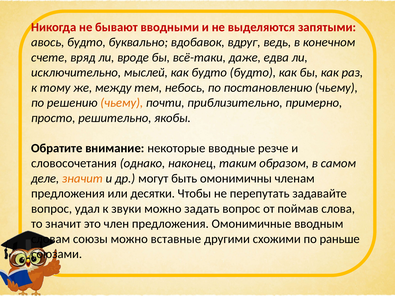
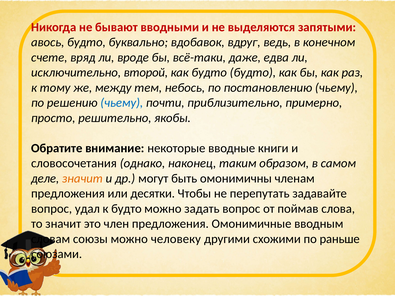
мыслей: мыслей -> второй
чьему at (122, 103) colour: orange -> blue
резче: резче -> книги
к звуки: звуки -> будто
вставные: вставные -> человеку
